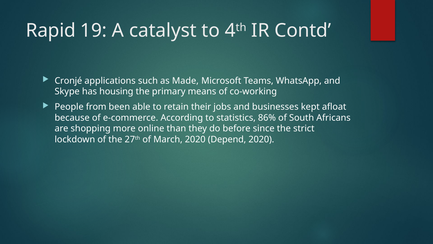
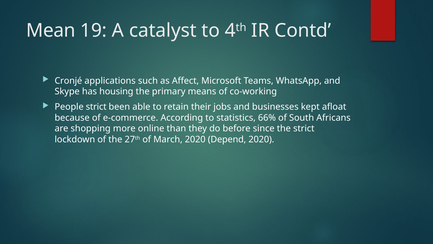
Rapid: Rapid -> Mean
Made: Made -> Affect
People from: from -> strict
86%: 86% -> 66%
